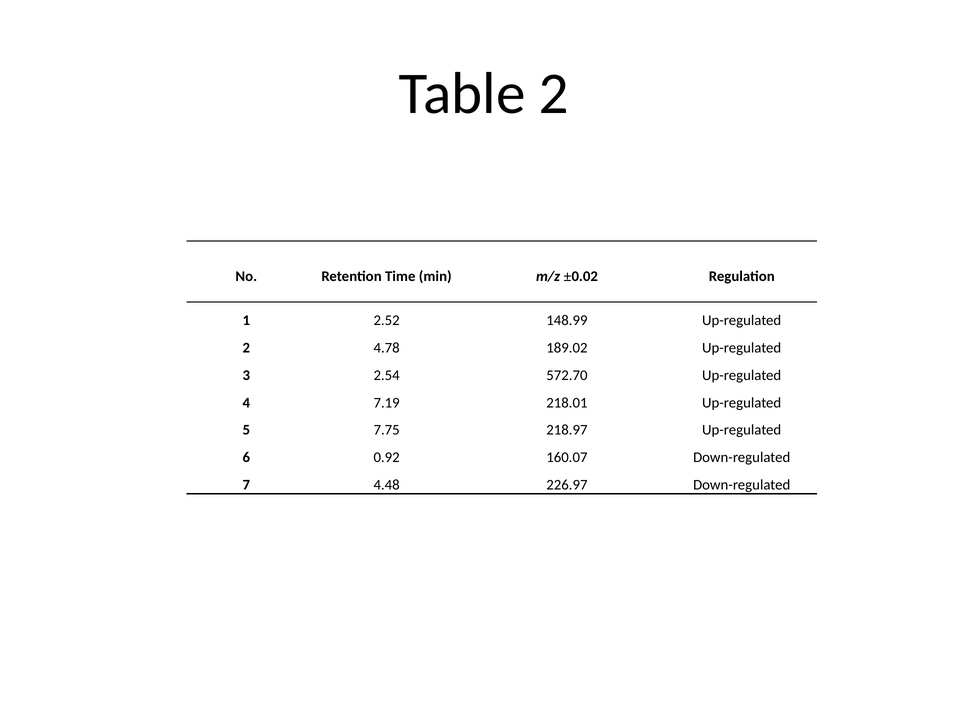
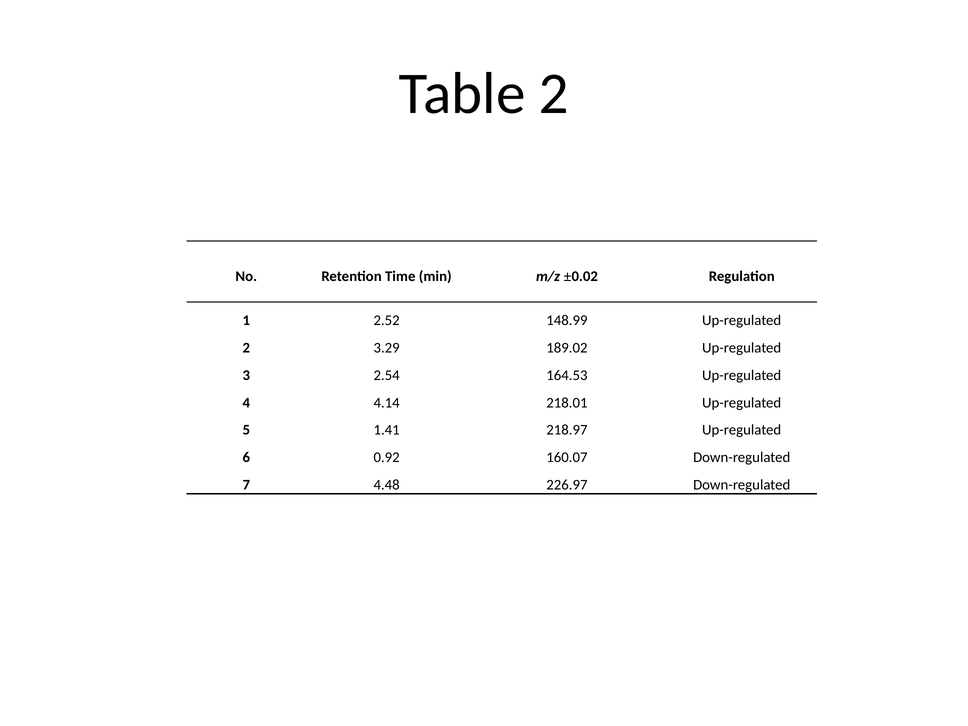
4.78: 4.78 -> 3.29
572.70: 572.70 -> 164.53
7.19: 7.19 -> 4.14
7.75: 7.75 -> 1.41
